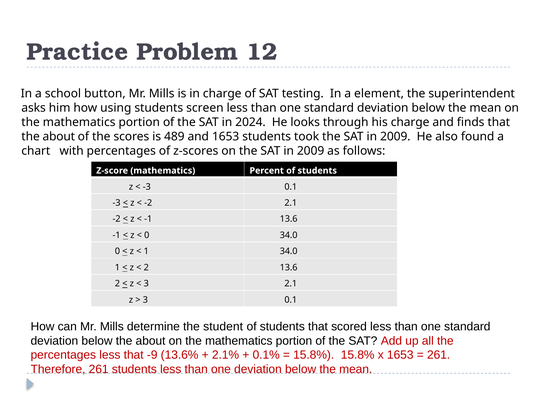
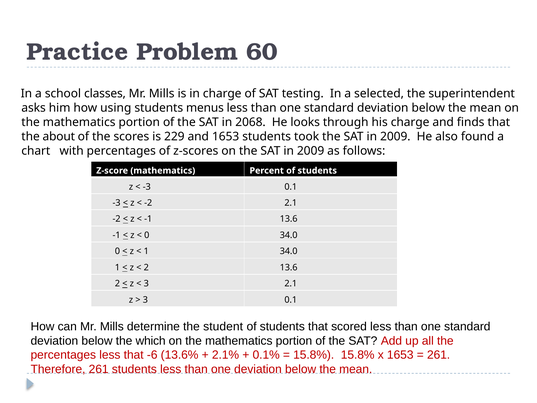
12: 12 -> 60
button: button -> classes
element: element -> selected
screen: screen -> menus
2024: 2024 -> 2068
489: 489 -> 229
below the about: about -> which
-9: -9 -> -6
